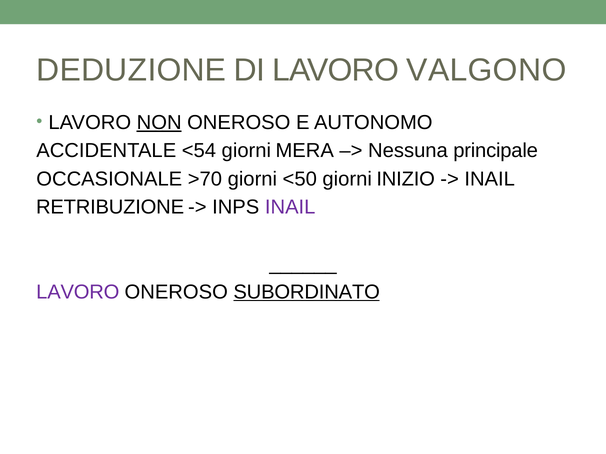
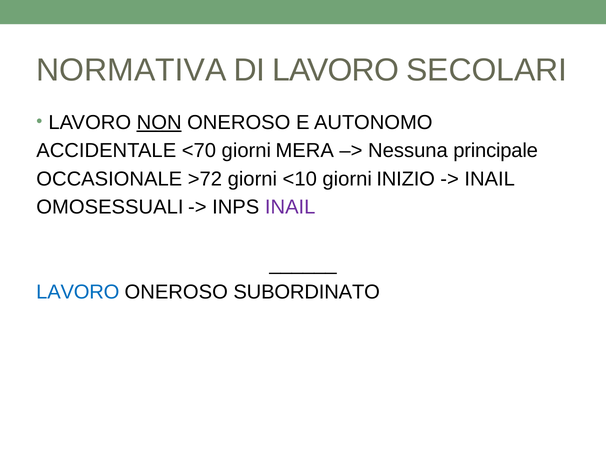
DEDUZIONE: DEDUZIONE -> NORMATIVA
VALGONO: VALGONO -> SECOLARI
<54: <54 -> <70
>70: >70 -> >72
<50: <50 -> <10
RETRIBUZIONE: RETRIBUZIONE -> OMOSESSUALI
LAVORO at (78, 292) colour: purple -> blue
SUBORDINATO underline: present -> none
